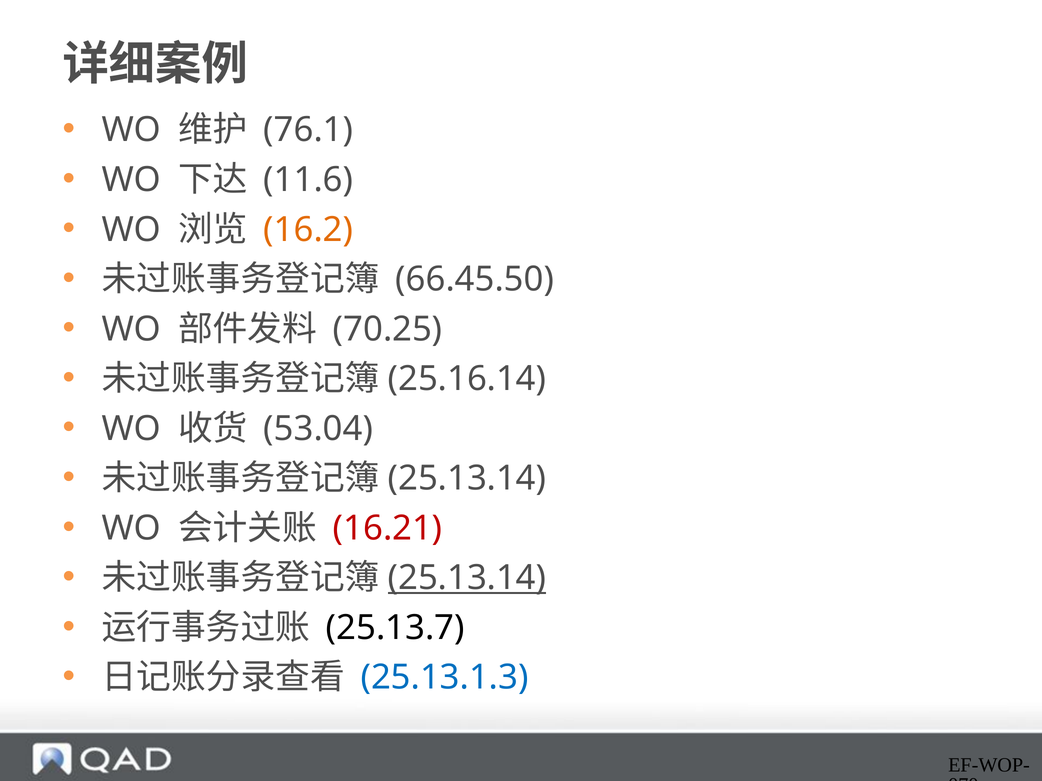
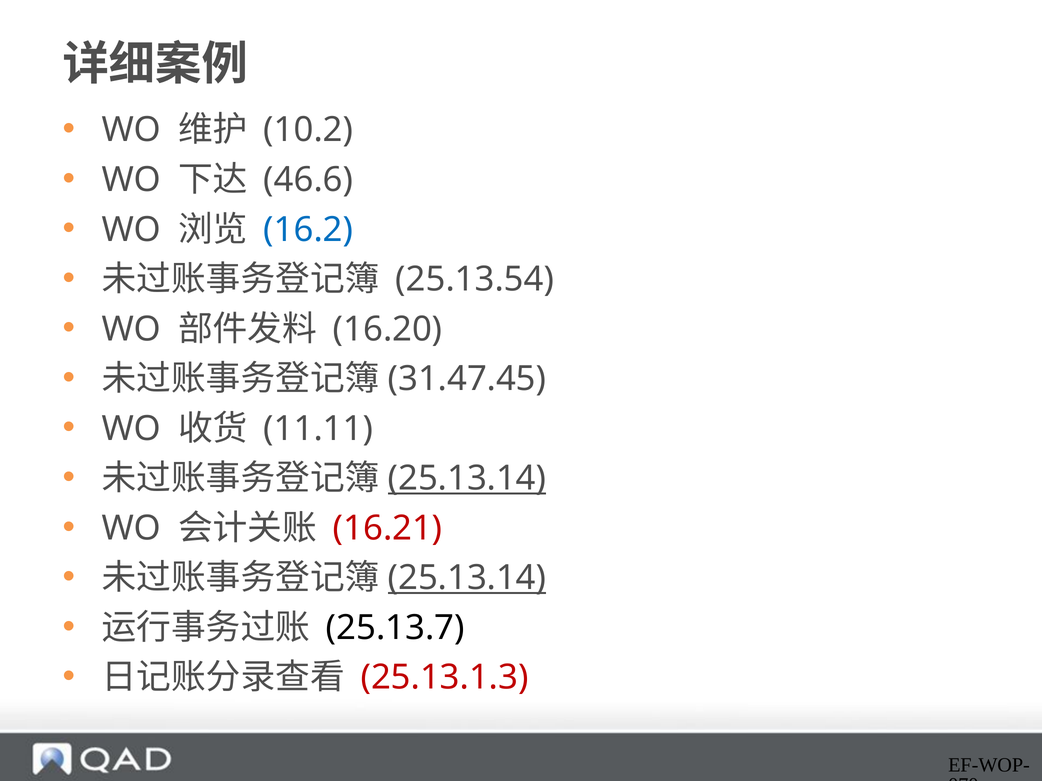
76.1: 76.1 -> 10.2
11.6: 11.6 -> 46.6
16.2 colour: orange -> blue
66.45.50: 66.45.50 -> 25.13.54
70.25: 70.25 -> 16.20
25.16.14: 25.16.14 -> 31.47.45
53.04: 53.04 -> 11.11
25.13.14 at (467, 479) underline: none -> present
25.13.1.3 colour: blue -> red
